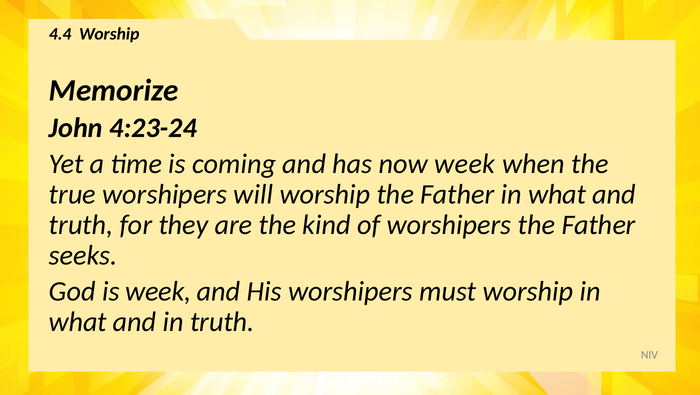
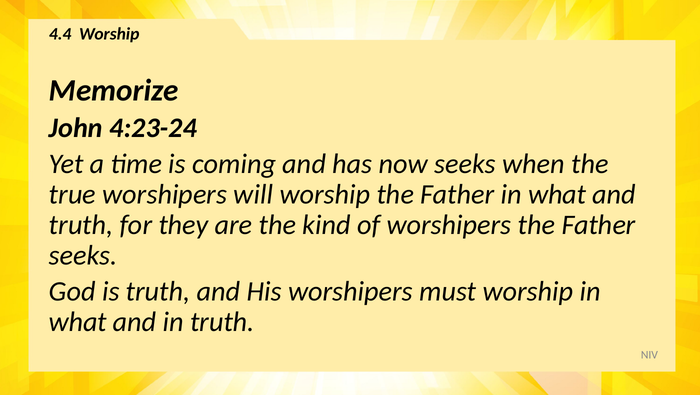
now week: week -> seeks
is week: week -> truth
